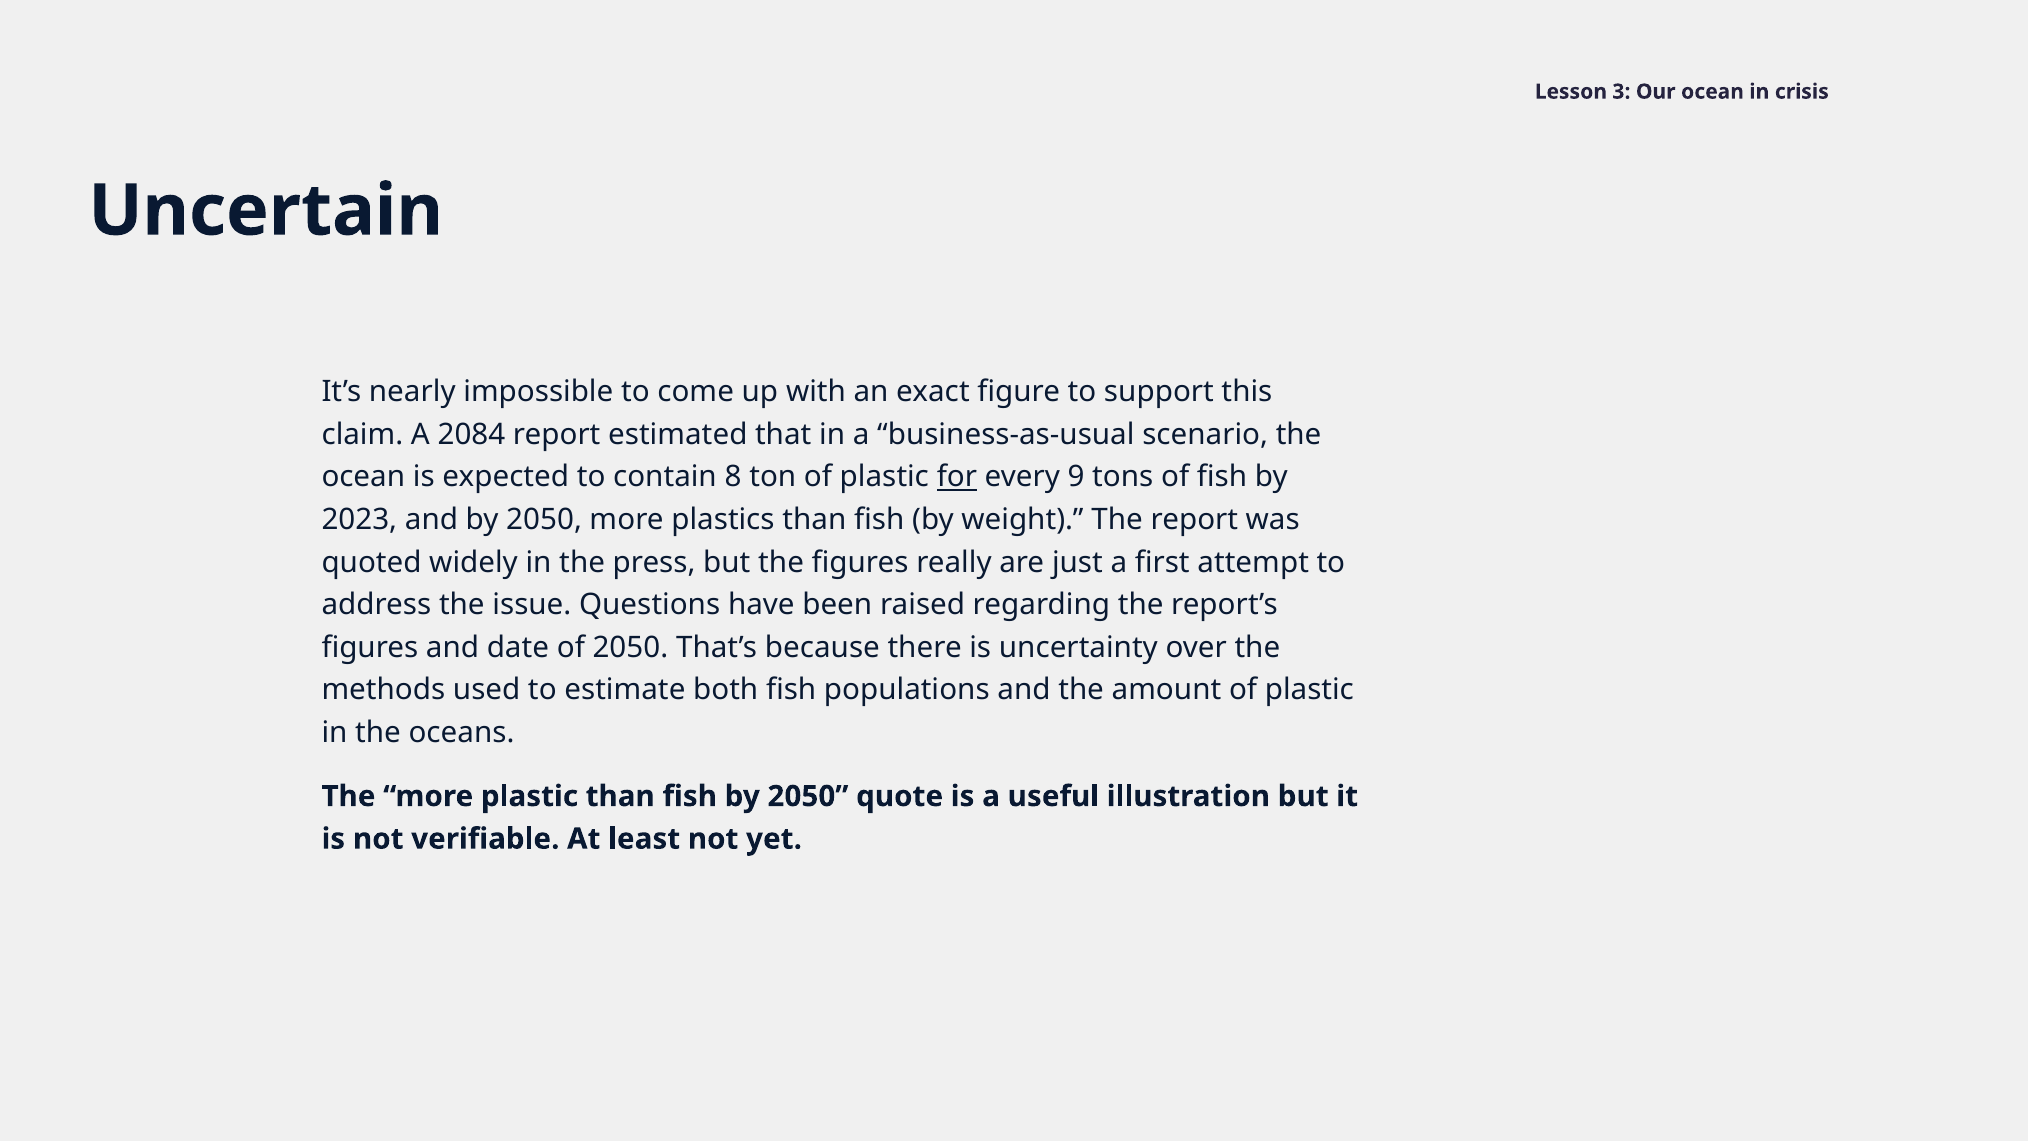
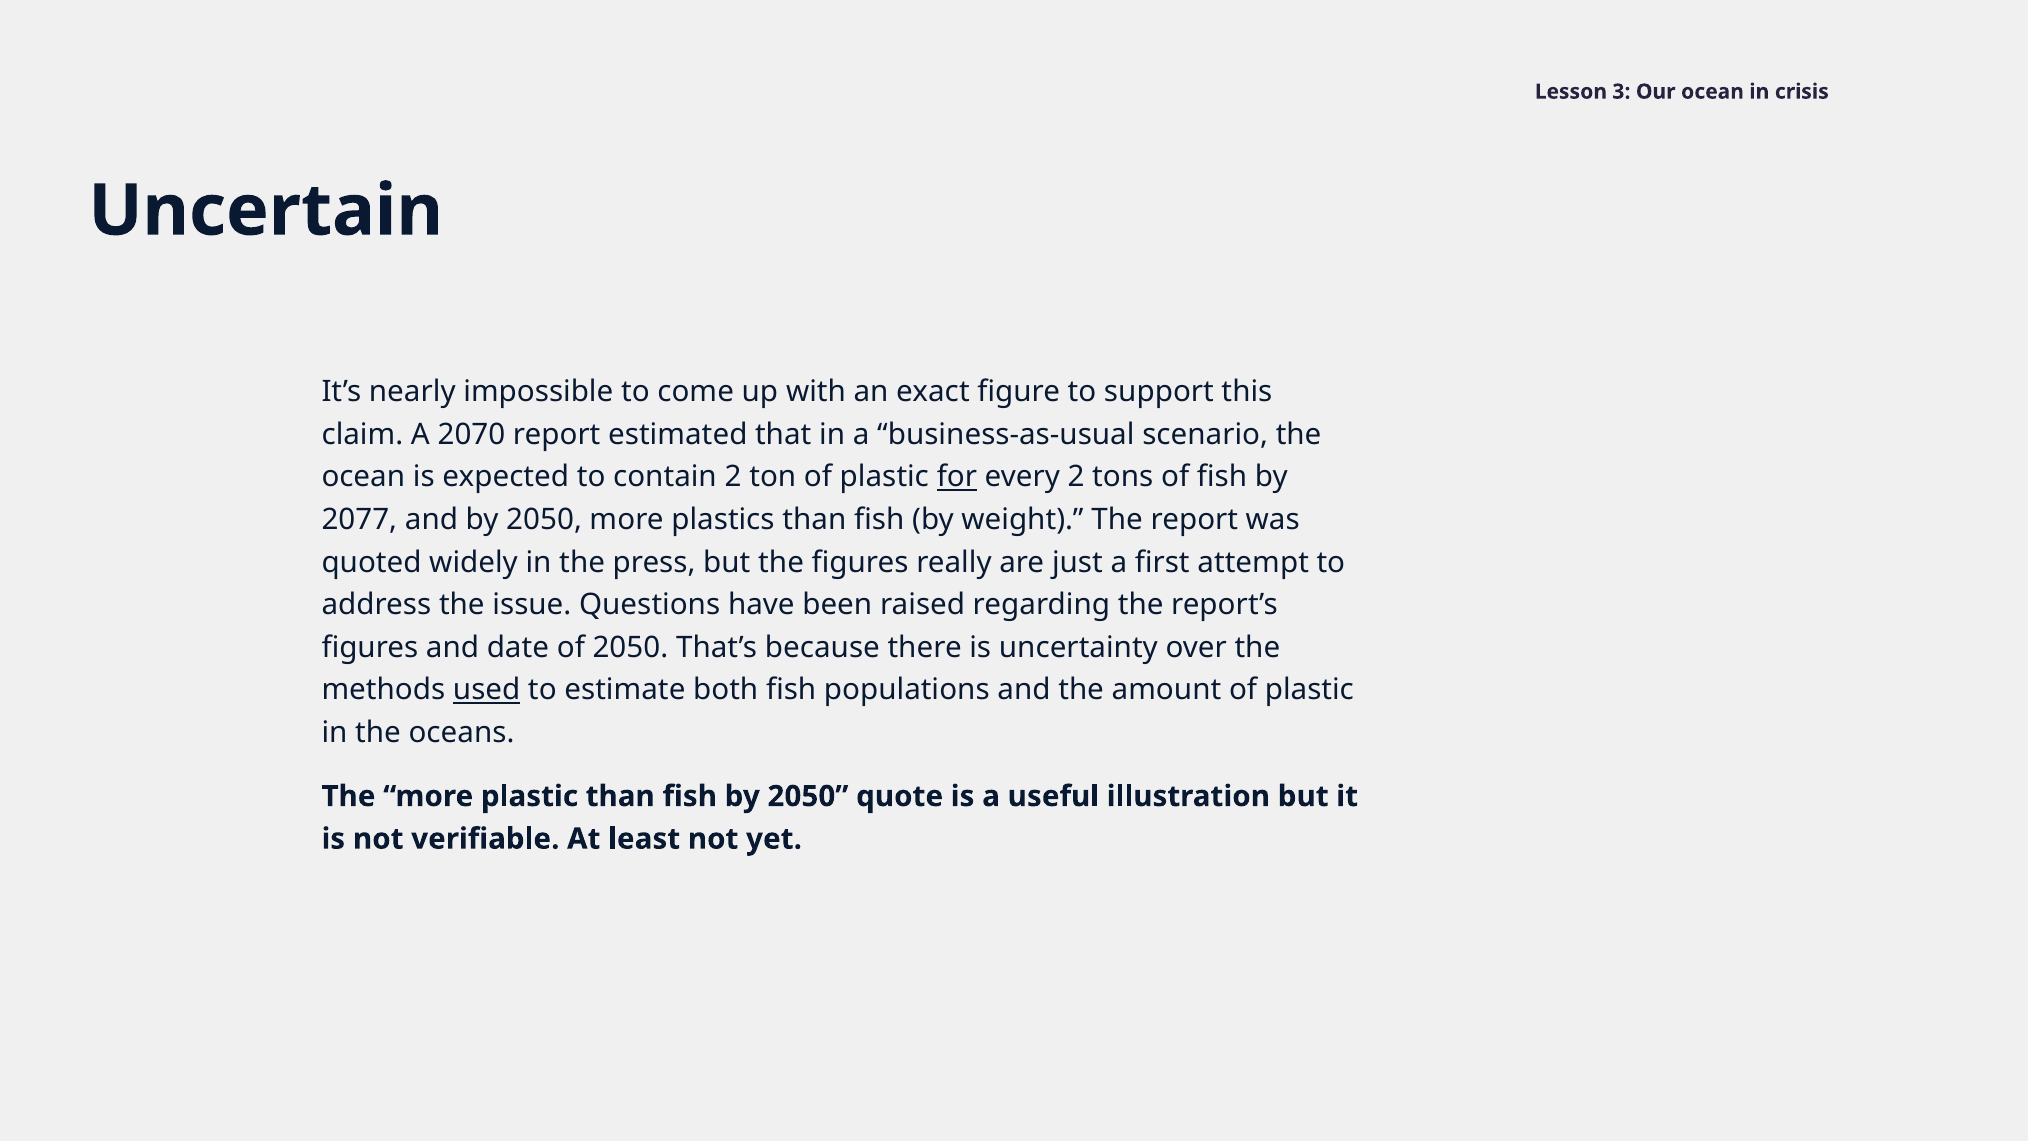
2084: 2084 -> 2070
contain 8: 8 -> 2
every 9: 9 -> 2
2023: 2023 -> 2077
used underline: none -> present
